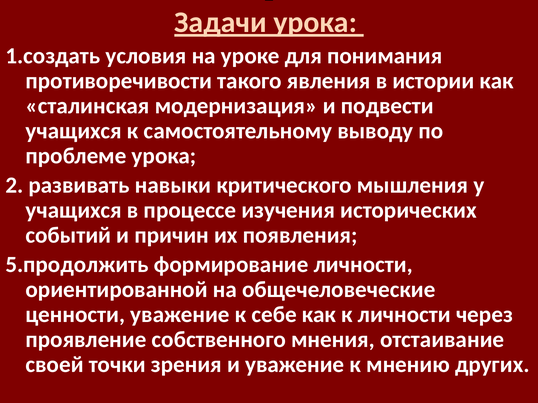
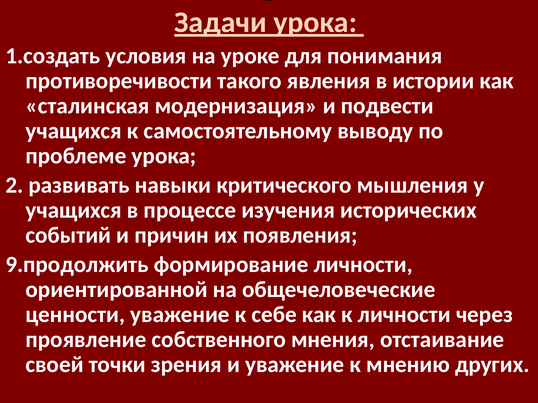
5.продолжить: 5.продолжить -> 9.продолжить
